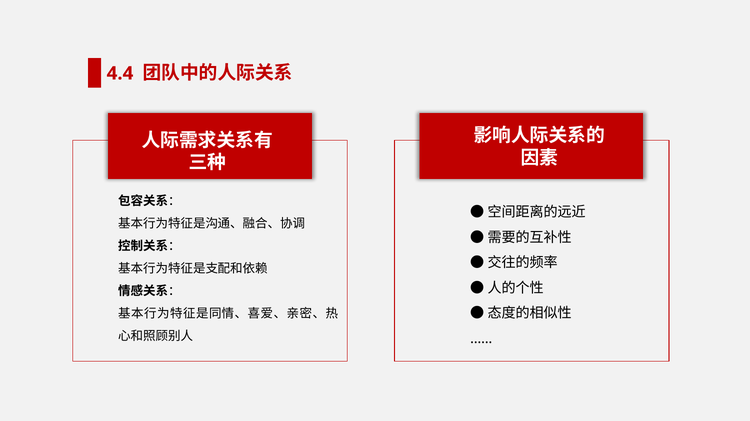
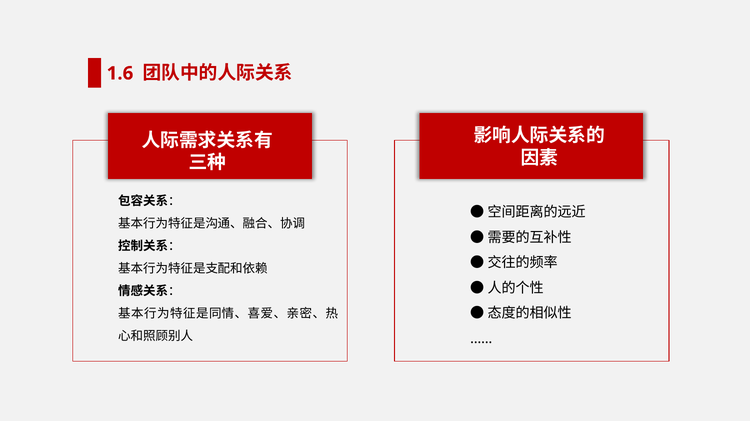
4.4: 4.4 -> 1.6
